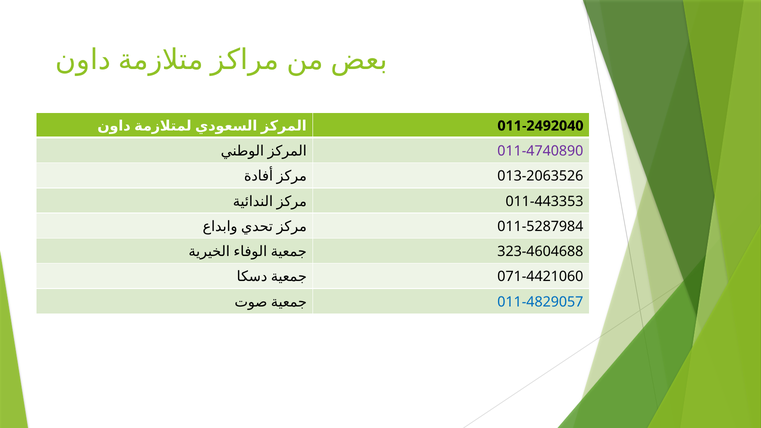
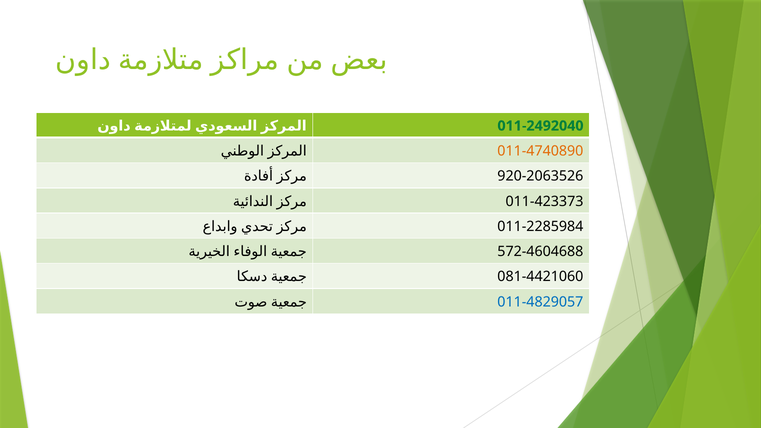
011-2492040 colour: black -> green
011-4740890 colour: purple -> orange
013-2063526: 013-2063526 -> 920-2063526
011-443353: 011-443353 -> 011-423373
011-5287984: 011-5287984 -> 011-2285984
323-4604688: 323-4604688 -> 572-4604688
071-4421060: 071-4421060 -> 081-4421060
